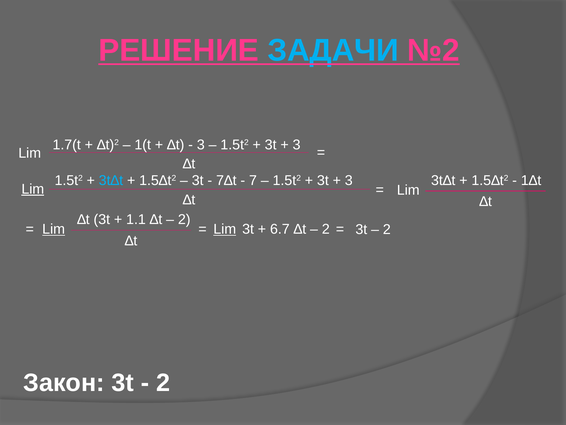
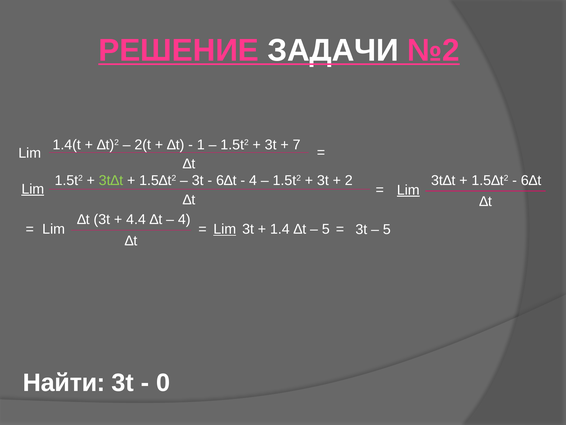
ЗАДАЧИ colour: light blue -> white
1.7(t: 1.7(t -> 1.4(t
1(t: 1(t -> 2(t
3 at (201, 145): 3 -> 1
3 at (297, 145): 3 -> 7
3t∆t at (111, 180) colour: light blue -> light green
7∆t at (226, 180): 7∆t -> 6∆t
7 at (253, 180): 7 -> 4
3 at (349, 180): 3 -> 2
1∆t at (531, 180): 1∆t -> 6∆t
Lim at (408, 190) underline: none -> present
1.1: 1.1 -> 4.4
2 at (184, 219): 2 -> 4
Lim at (54, 229) underline: present -> none
6.7: 6.7 -> 1.4
2 at (326, 229): 2 -> 5
2 at (387, 229): 2 -> 5
Закон: Закон -> Найти
2 at (163, 382): 2 -> 0
